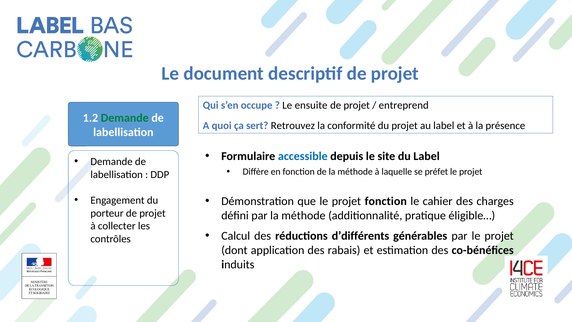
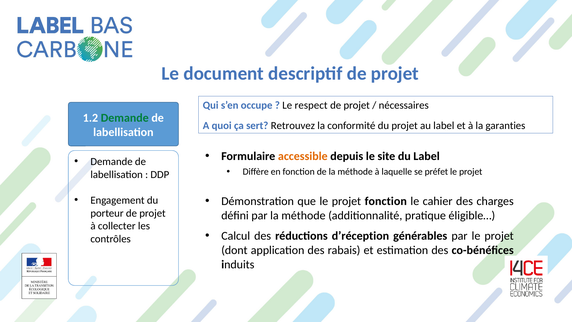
ensuite: ensuite -> respect
entreprend: entreprend -> nécessaires
présence: présence -> garanties
accessible colour: blue -> orange
d’différents: d’différents -> d’réception
